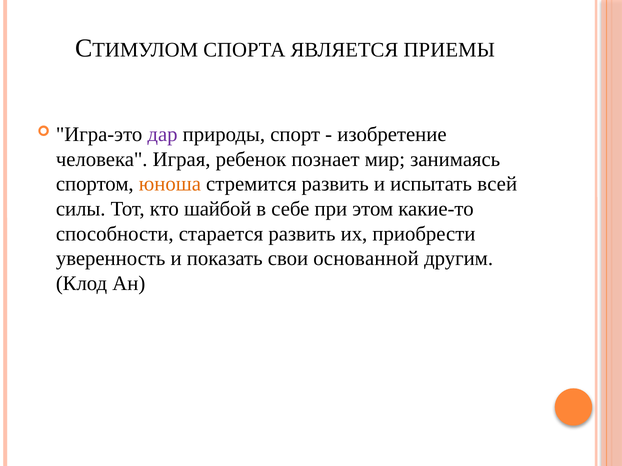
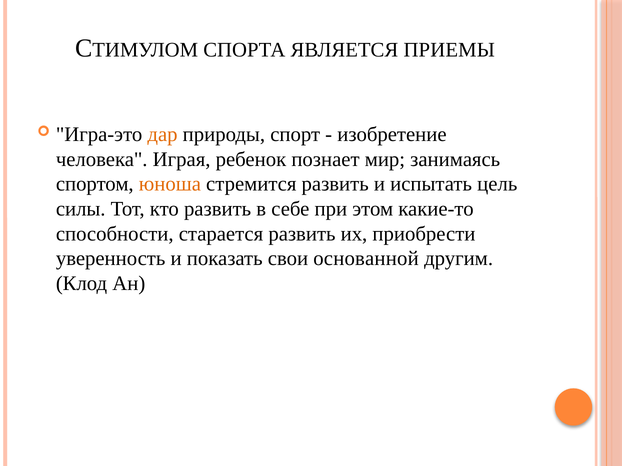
дар colour: purple -> orange
всей: всей -> цель
кто шайбой: шайбой -> развить
